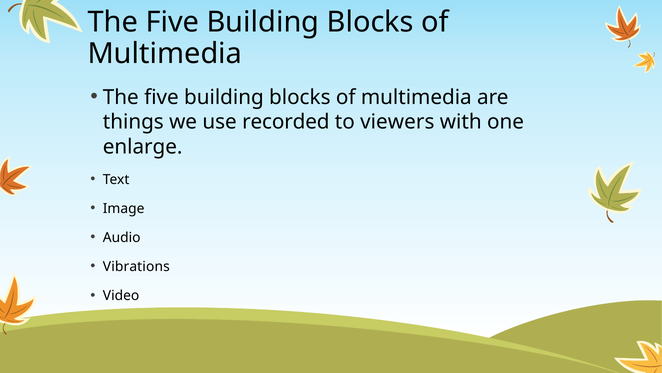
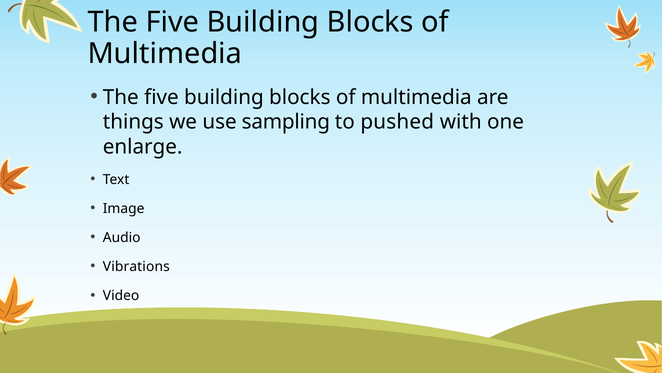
recorded: recorded -> sampling
viewers: viewers -> pushed
